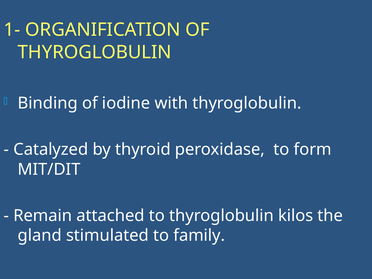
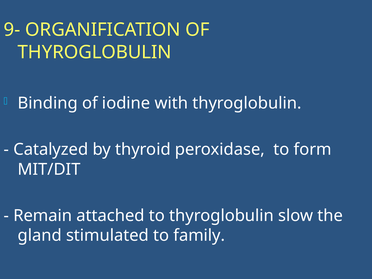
1-: 1- -> 9-
kilos: kilos -> slow
